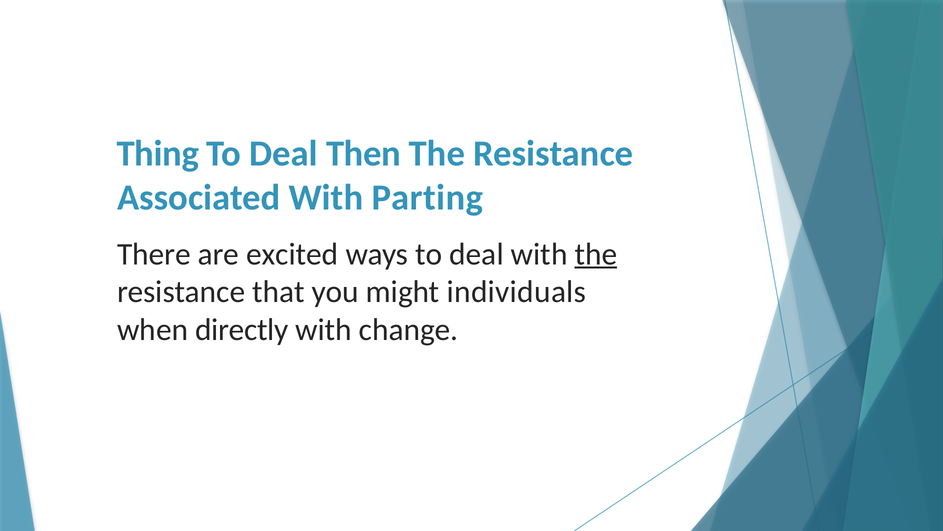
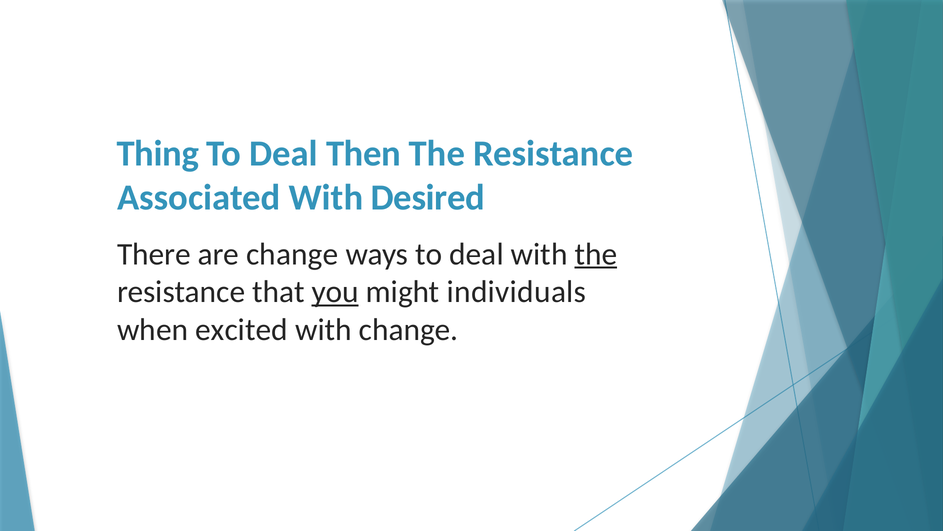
Parting: Parting -> Desired
are excited: excited -> change
you underline: none -> present
directly: directly -> excited
